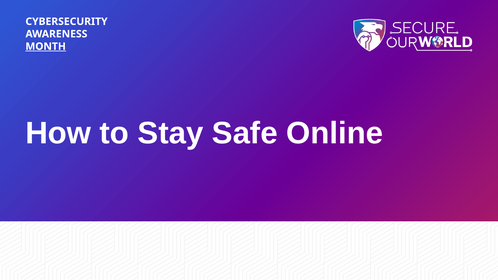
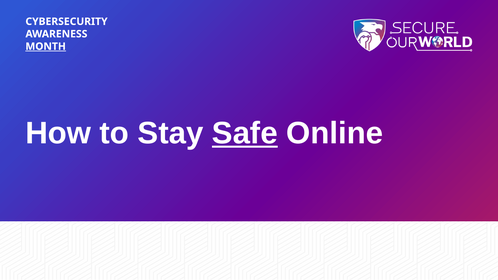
Safe underline: none -> present
